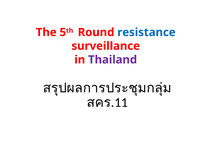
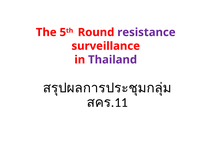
resistance colour: blue -> purple
